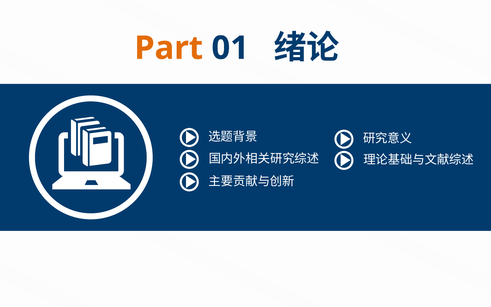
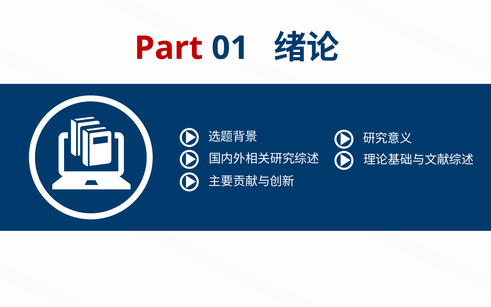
Part colour: orange -> red
